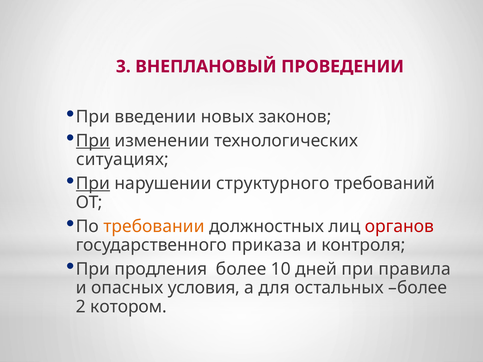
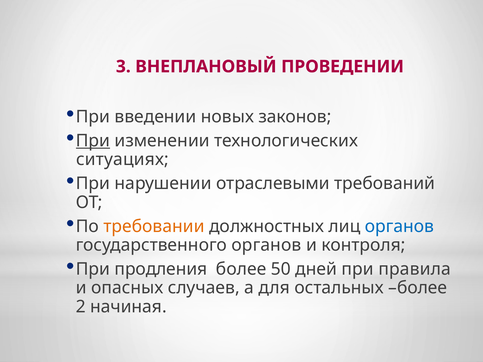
При at (93, 184) underline: present -> none
структурного: структурного -> отраслевыми
органов at (400, 226) colour: red -> blue
государственного приказа: приказа -> органов
10: 10 -> 50
условия: условия -> случаев
котором: котором -> начиная
